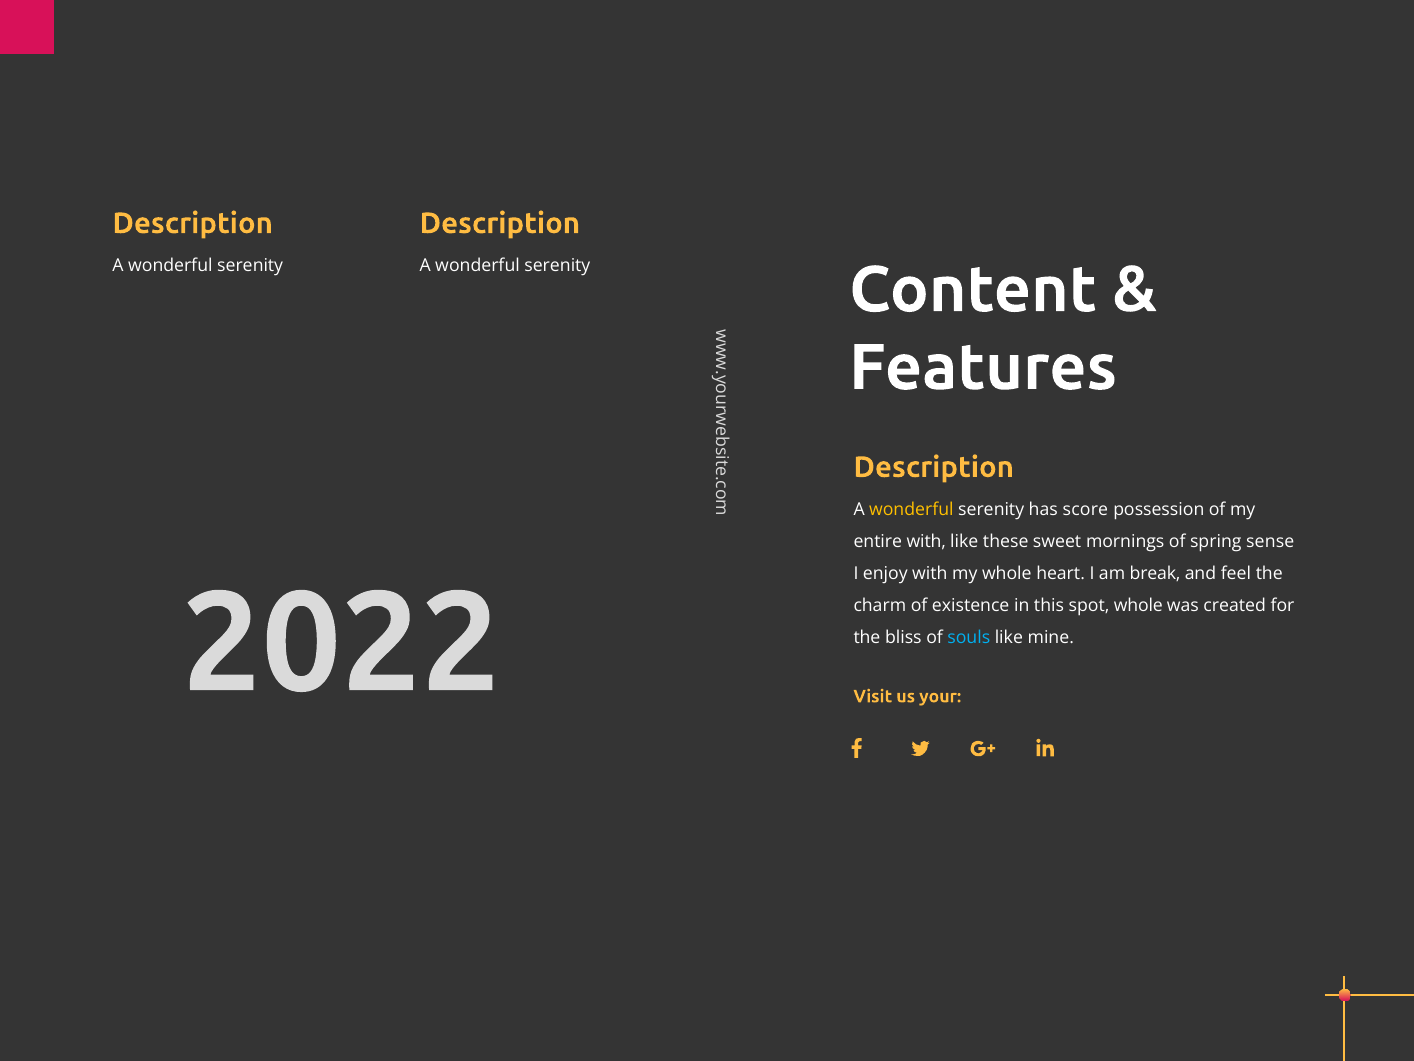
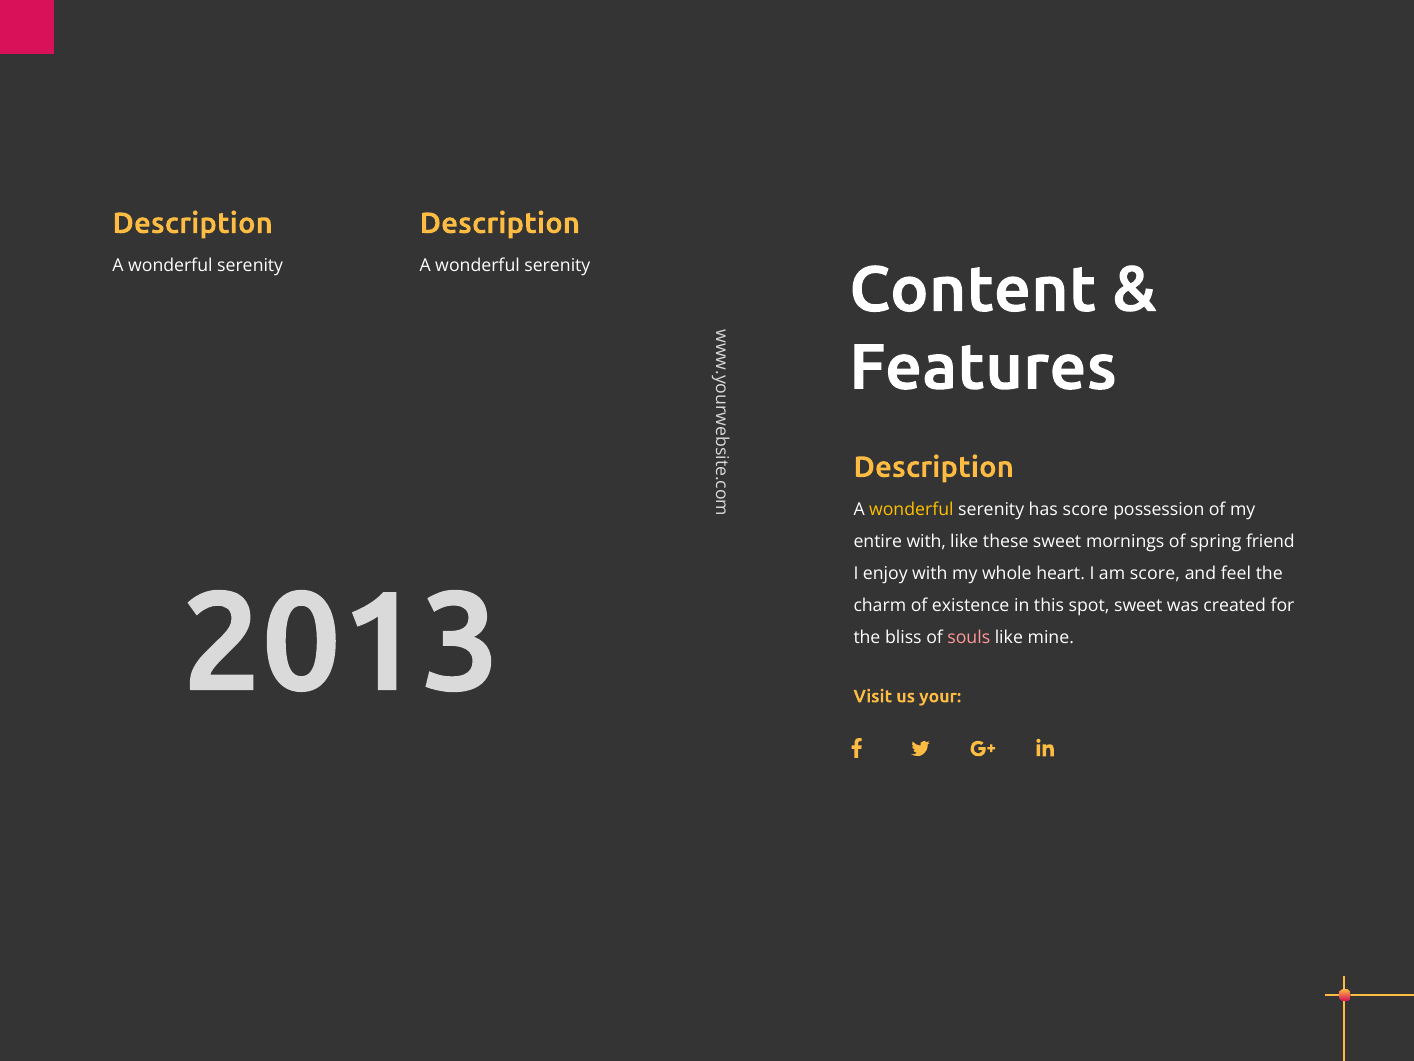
sense: sense -> friend
am break: break -> score
2022: 2022 -> 2013
spot whole: whole -> sweet
souls colour: light blue -> pink
